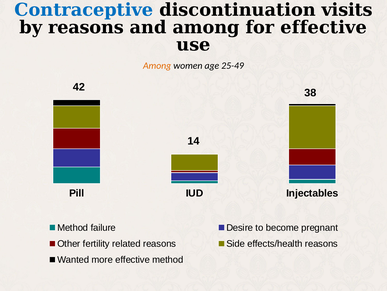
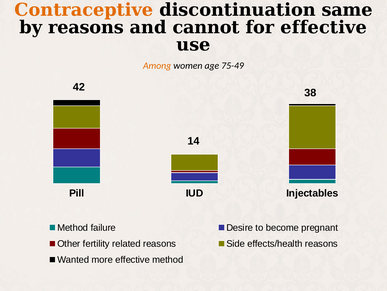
Contraceptive colour: blue -> orange
visits: visits -> same
and among: among -> cannot
25-49: 25-49 -> 75-49
